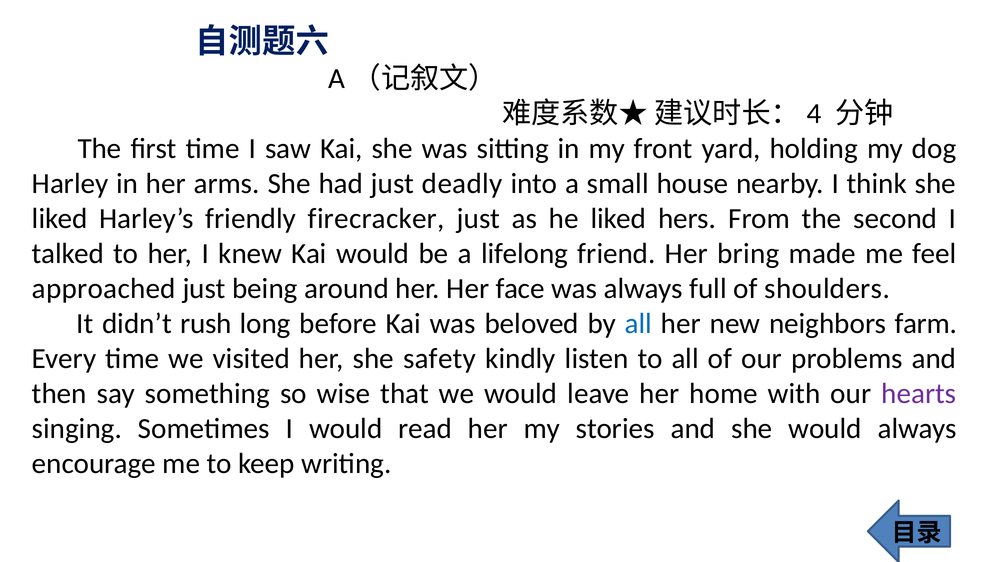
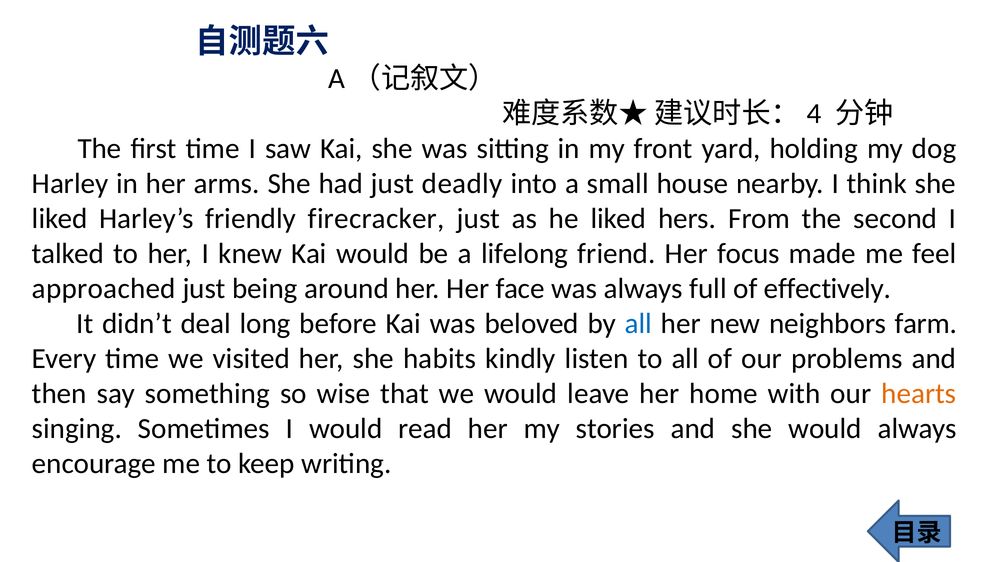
bring: bring -> focus
shoulders: shoulders -> effectively
rush: rush -> deal
safety: safety -> habits
hearts colour: purple -> orange
